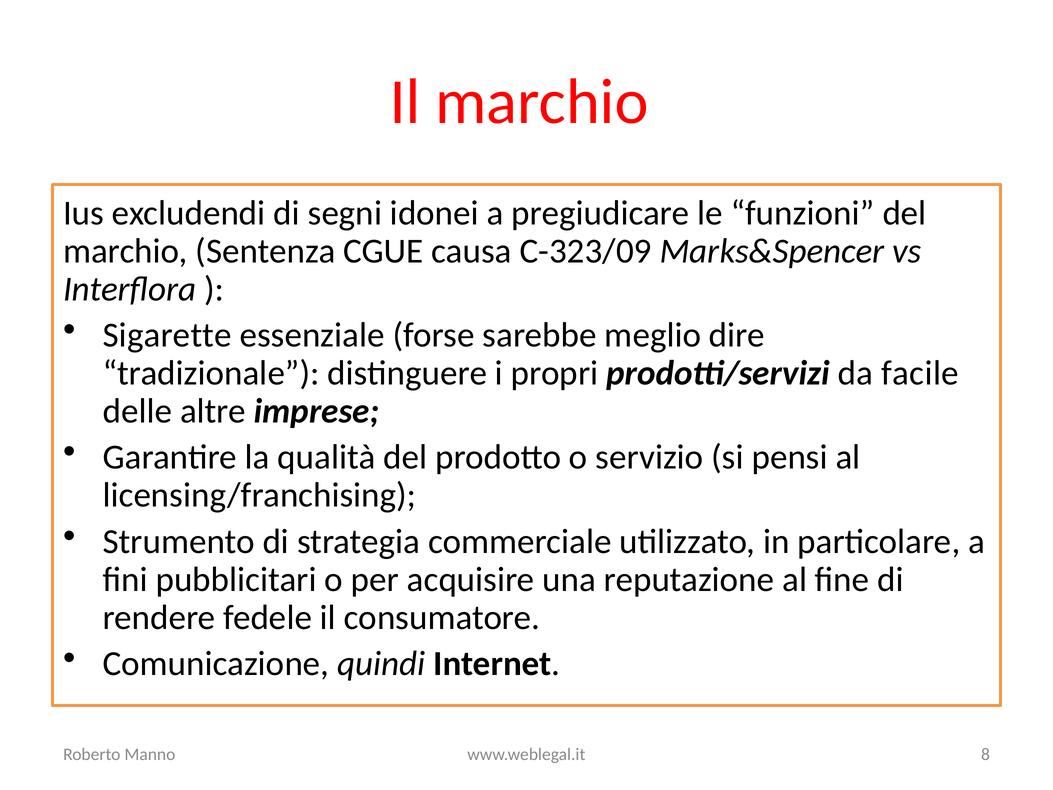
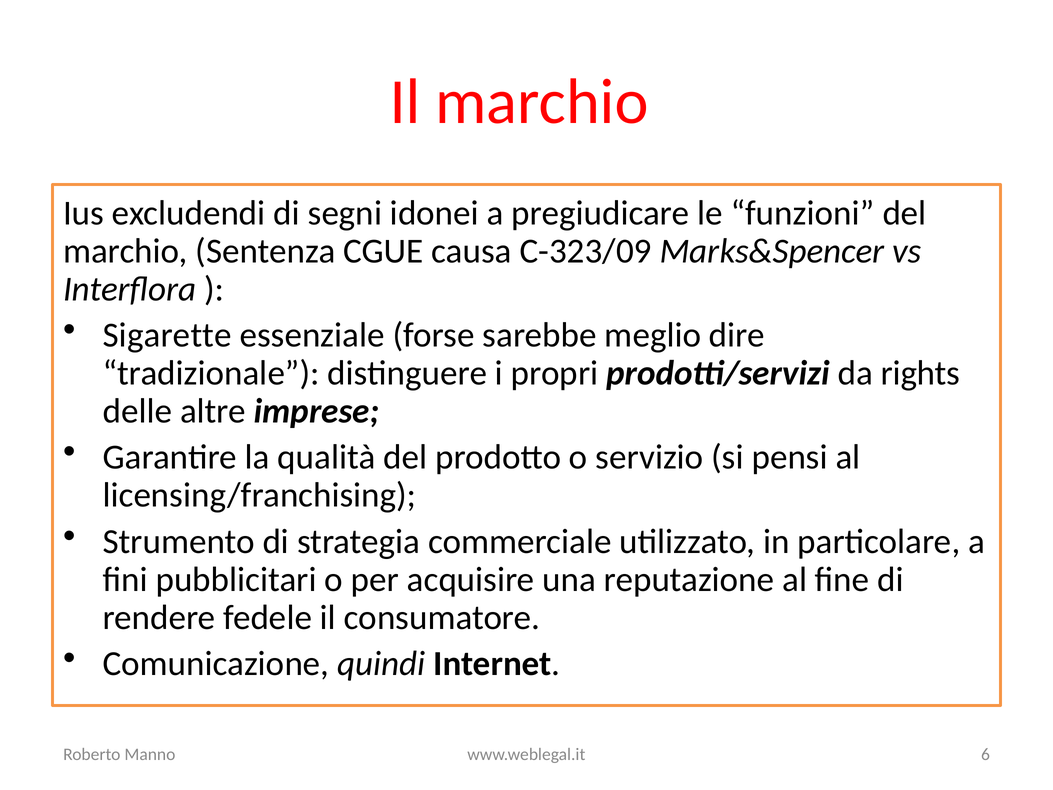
facile: facile -> rights
8: 8 -> 6
